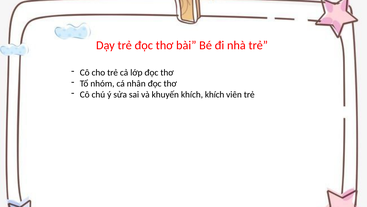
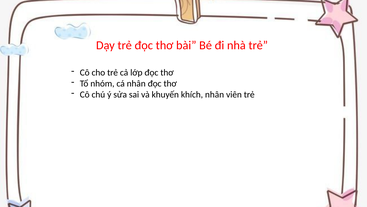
khích khích: khích -> nhân
